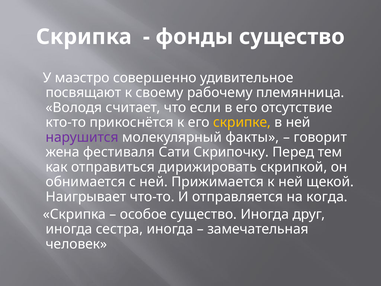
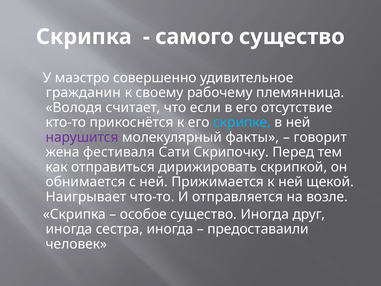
фонды: фонды -> самого
посвящают: посвящают -> гражданин
скрипке colour: yellow -> light blue
когда: когда -> возле
замечательная: замечательная -> предоставаили
